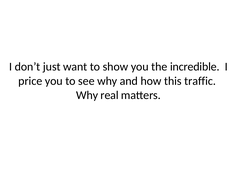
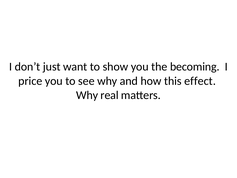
incredible: incredible -> becoming
traffic: traffic -> effect
